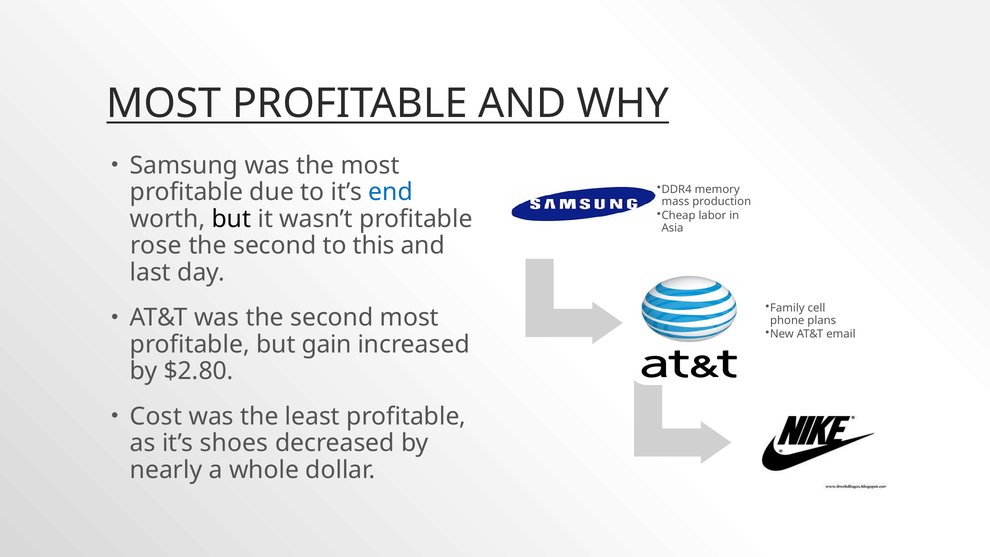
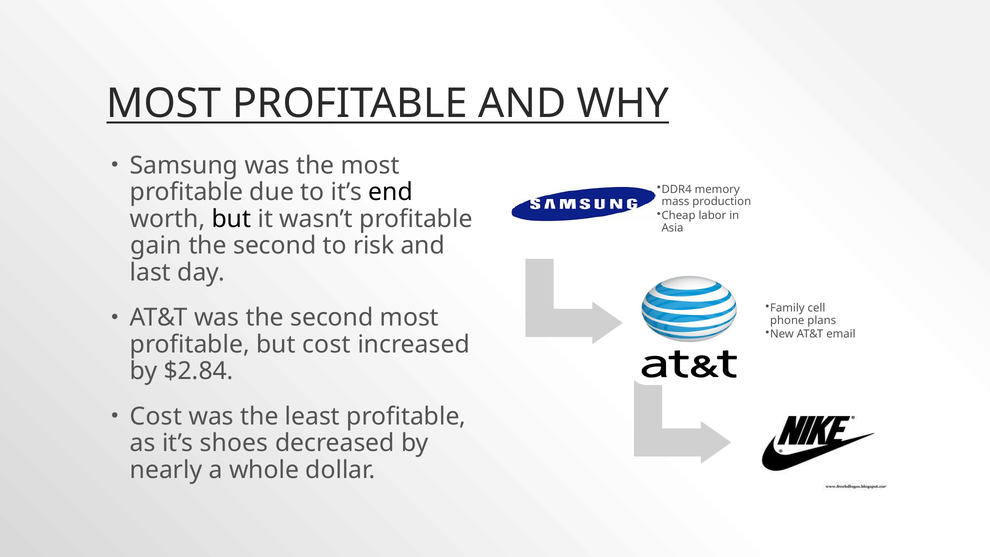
end colour: blue -> black
rose: rose -> gain
this: this -> risk
but gain: gain -> cost
$2.80: $2.80 -> $2.84
